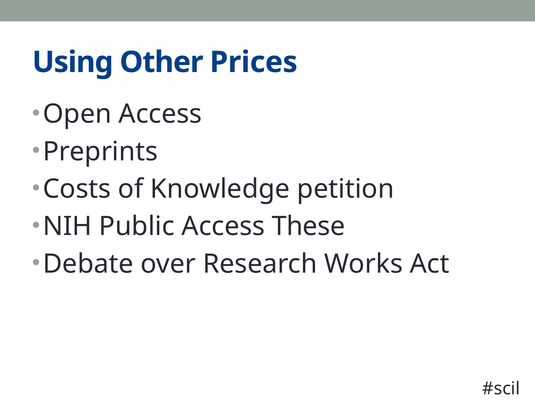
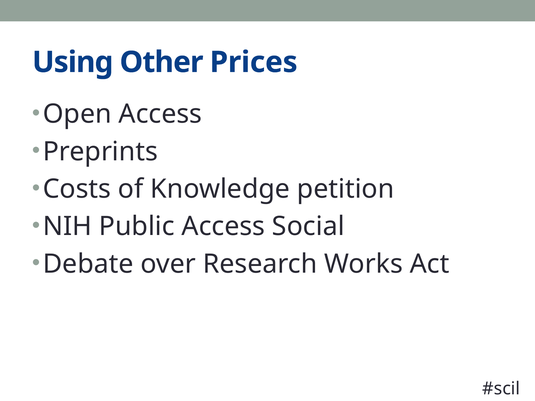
These: These -> Social
